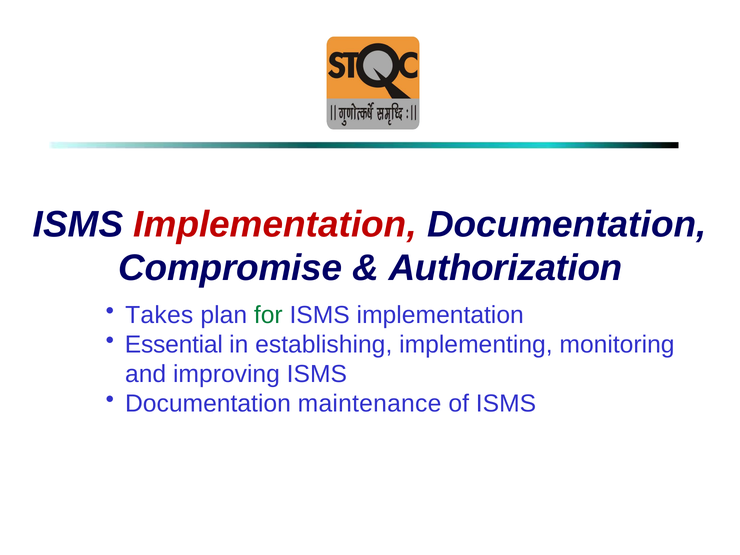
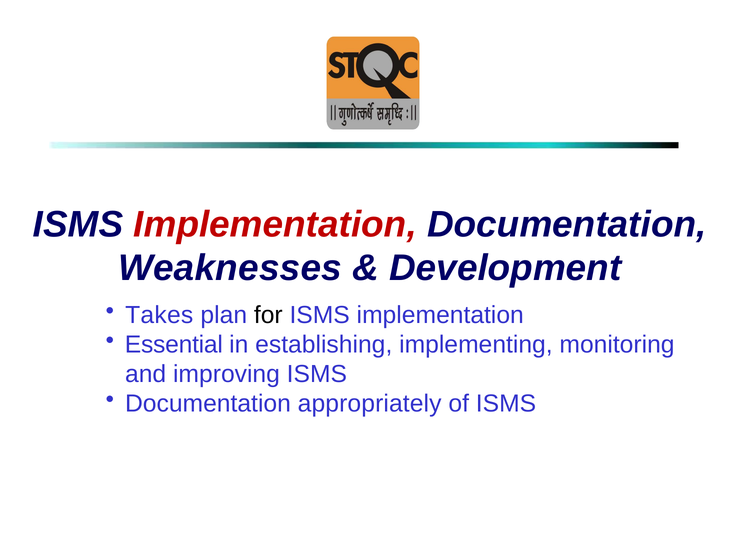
Compromise: Compromise -> Weaknesses
Authorization: Authorization -> Development
for colour: green -> black
maintenance: maintenance -> appropriately
